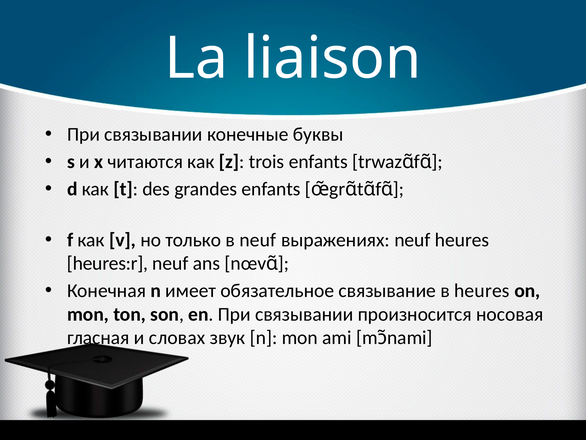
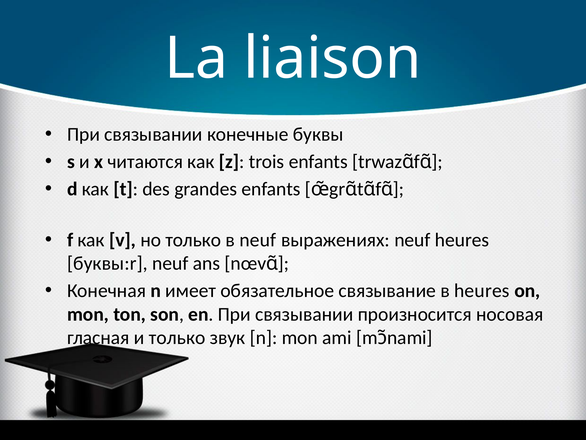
heures:r: heures:r -> буквы:r
и словах: словах -> только
